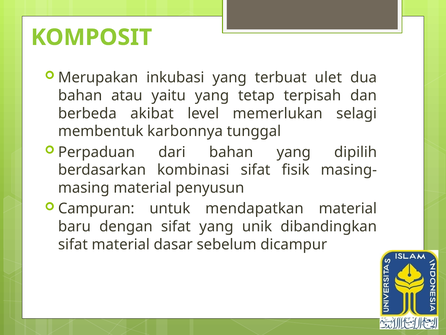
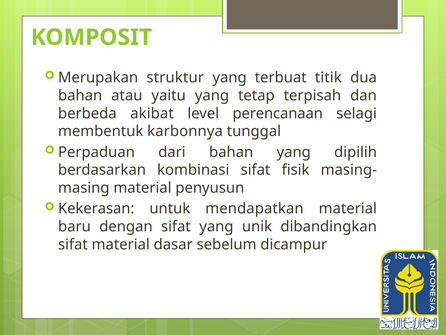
inkubasi: inkubasi -> struktur
ulet: ulet -> titik
memerlukan: memerlukan -> perencanaan
Campuran: Campuran -> Kekerasan
